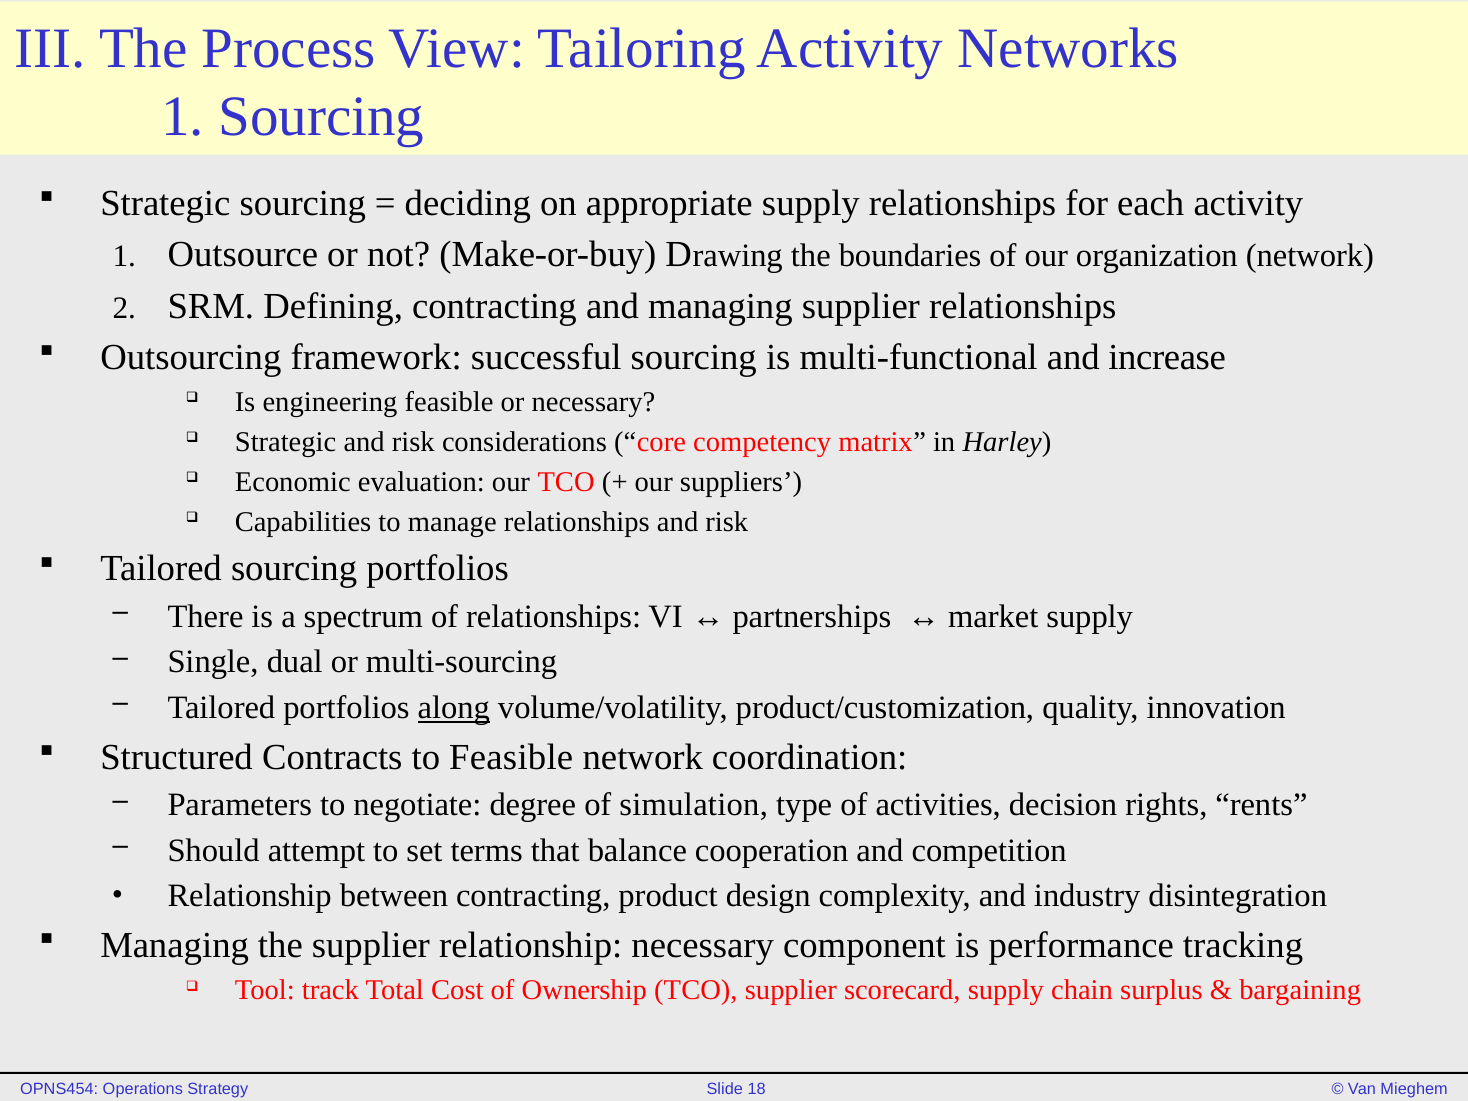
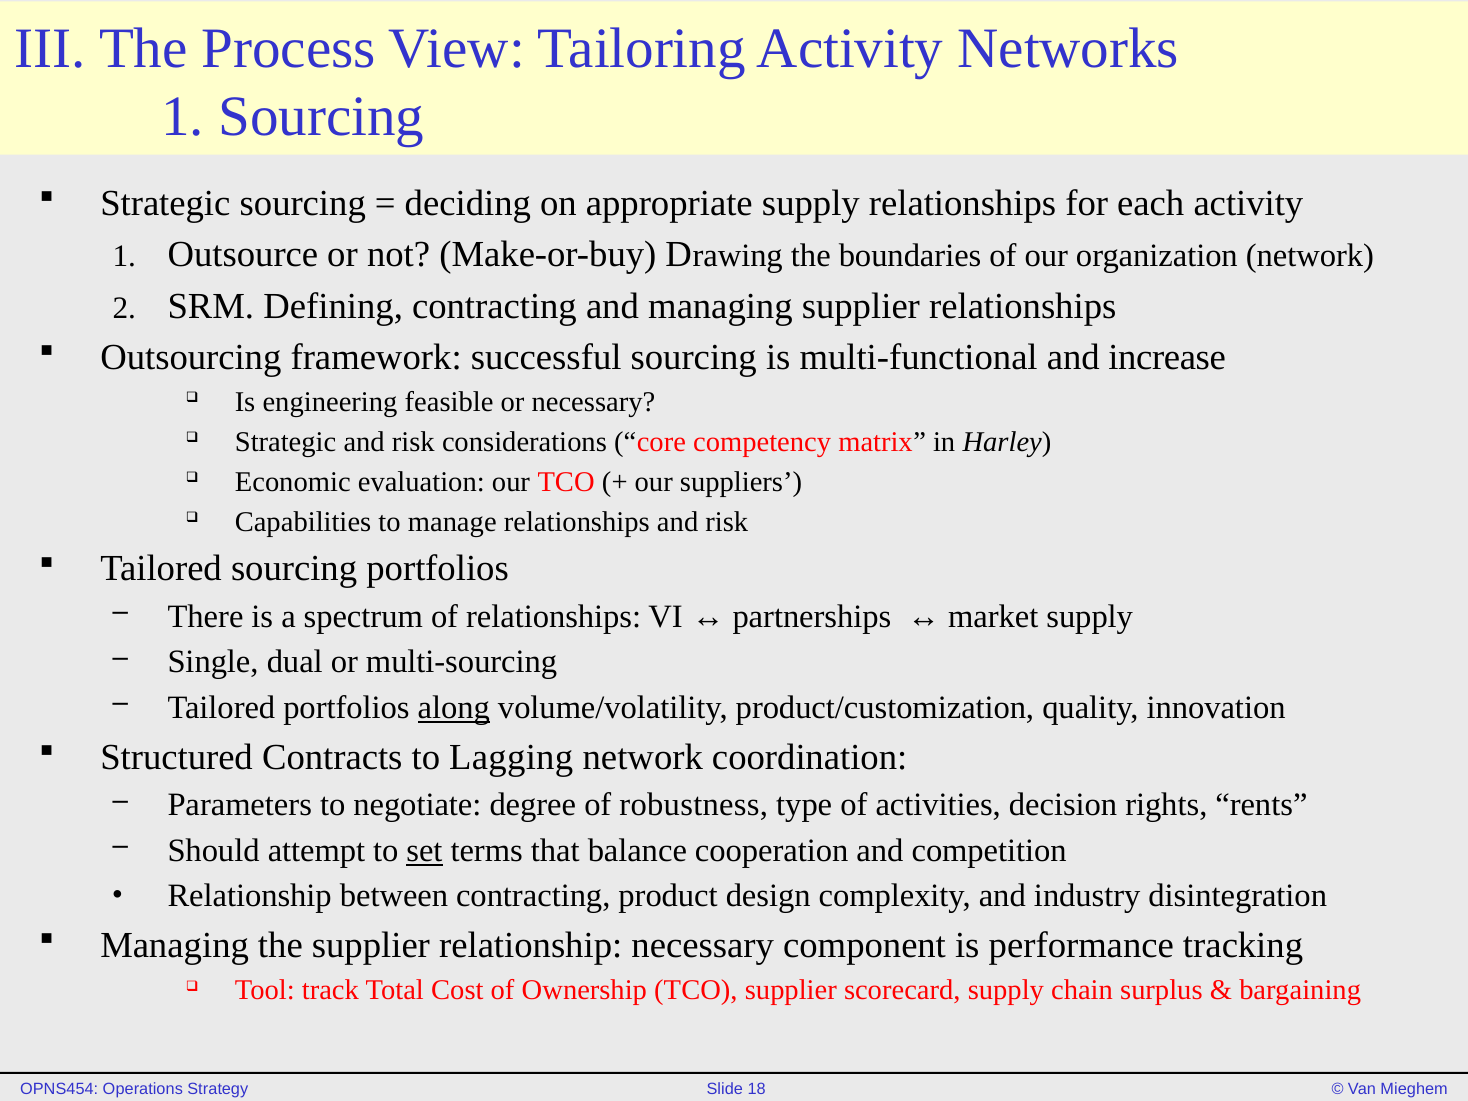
to Feasible: Feasible -> Lagging
simulation: simulation -> robustness
set underline: none -> present
